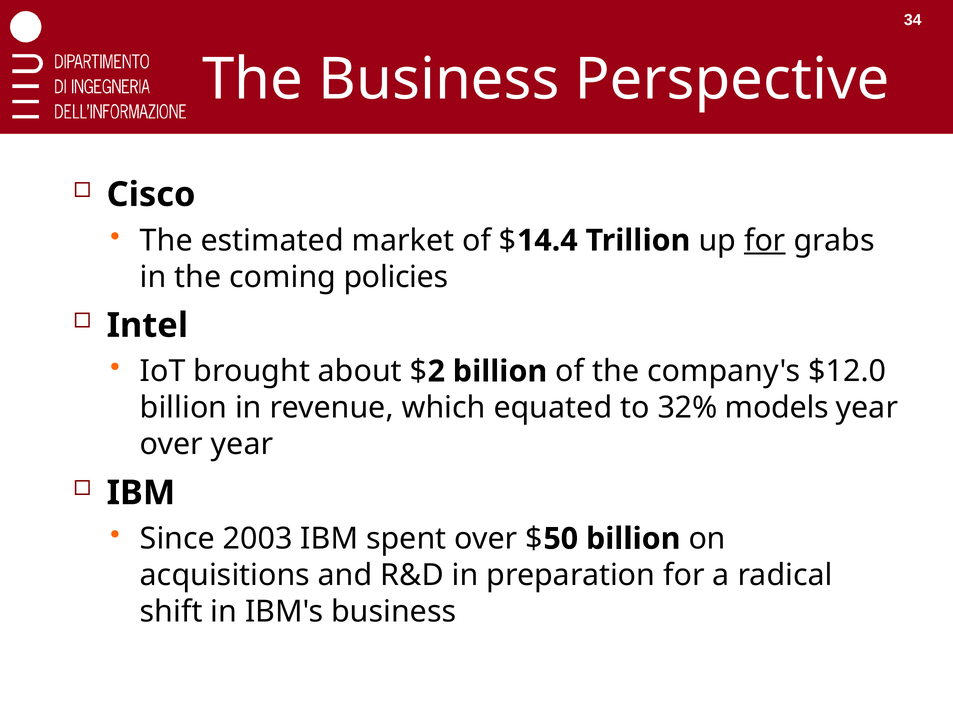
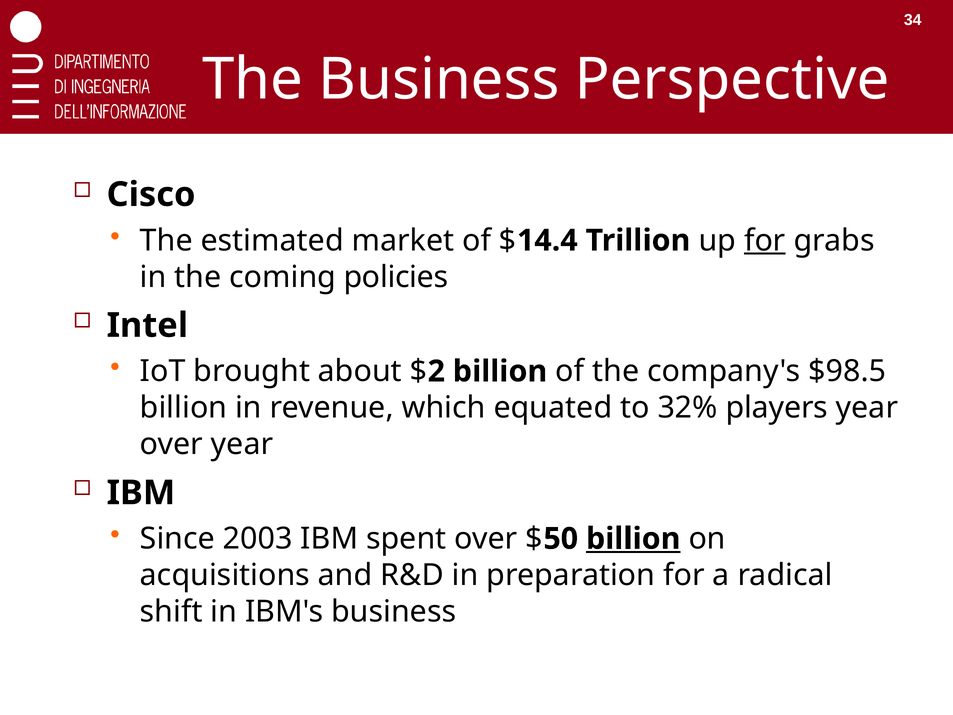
$12.0: $12.0 -> $98.5
models: models -> players
billion at (633, 539) underline: none -> present
